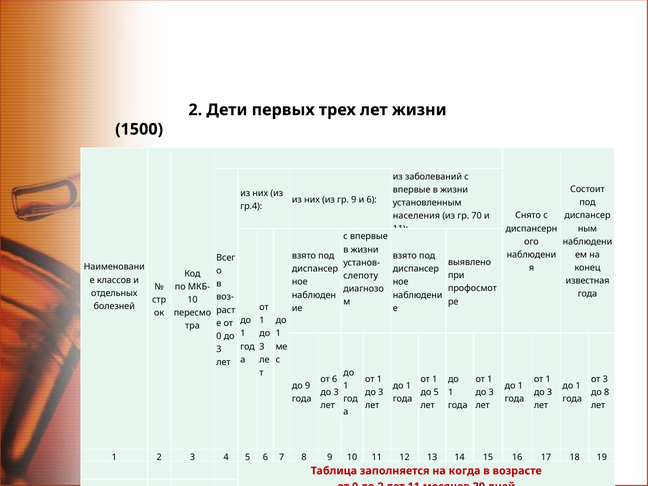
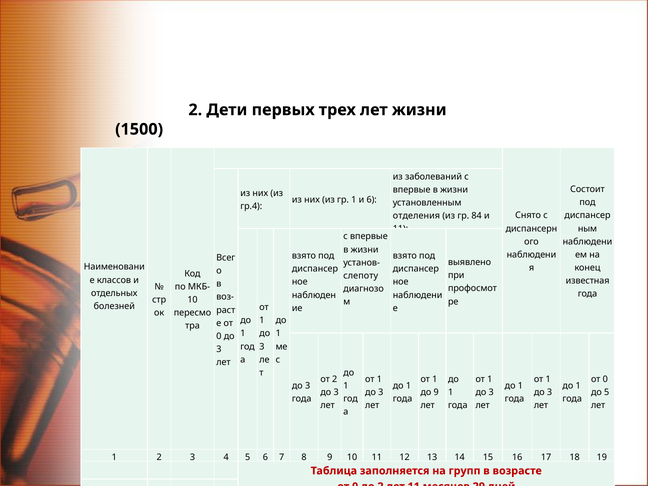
гр 9: 9 -> 1
населения: населения -> отделения
70: 70 -> 84
от 6: 6 -> 2
3 at (605, 379): 3 -> 0
9 at (308, 386): 9 -> 3
до 5: 5 -> 9
до 8: 8 -> 5
когда: когда -> групп
